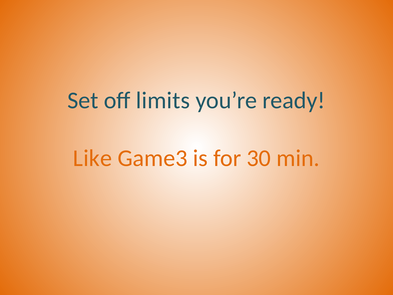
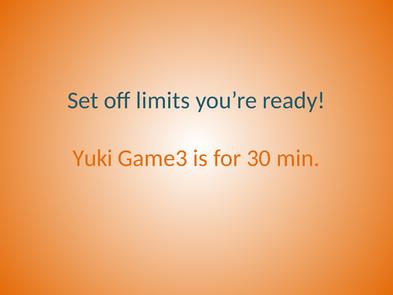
Like: Like -> Yuki
